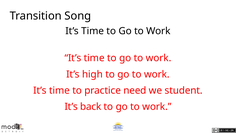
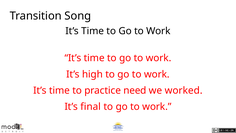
student: student -> worked
back: back -> final
